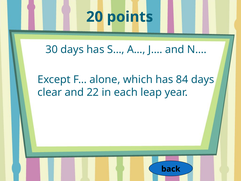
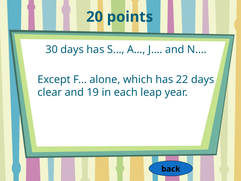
84: 84 -> 22
22: 22 -> 19
